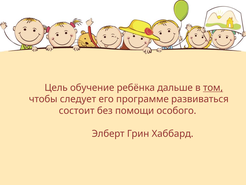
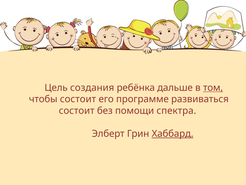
обучение: обучение -> создания
чтобы следует: следует -> состоит
особого: особого -> спектра
Хаббард underline: none -> present
